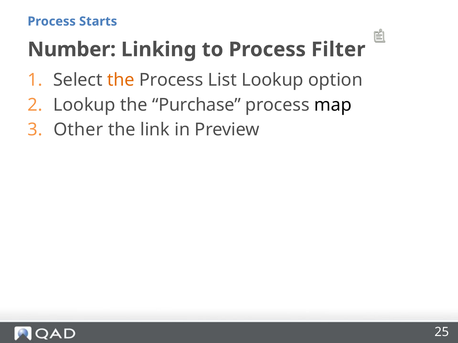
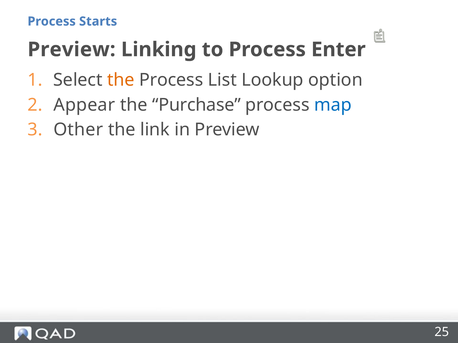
Number at (72, 50): Number -> Preview
Filter: Filter -> Enter
Lookup at (84, 105): Lookup -> Appear
map colour: black -> blue
